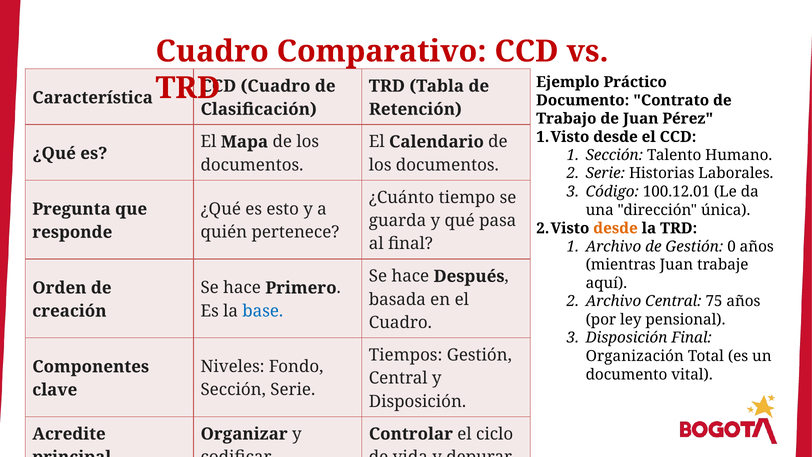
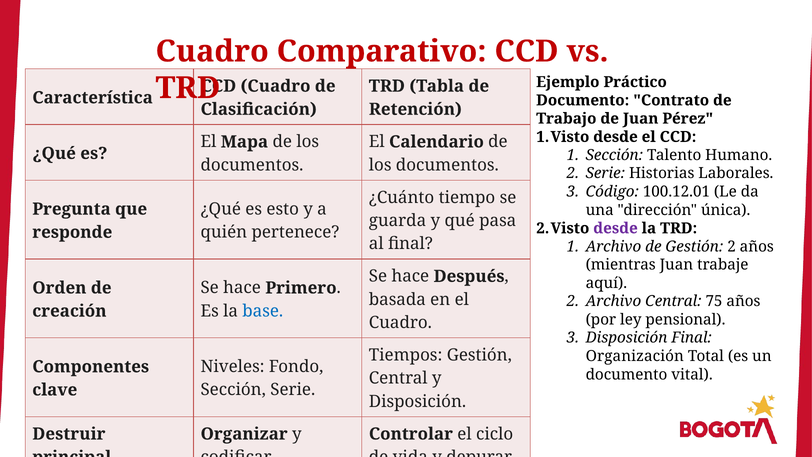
desde at (616, 228) colour: orange -> purple
Gestión 0: 0 -> 2
Acredite: Acredite -> Destruir
